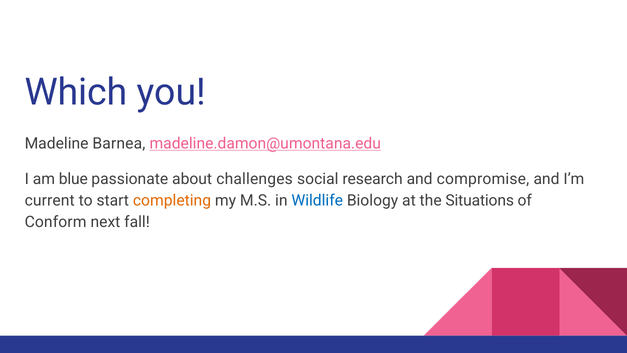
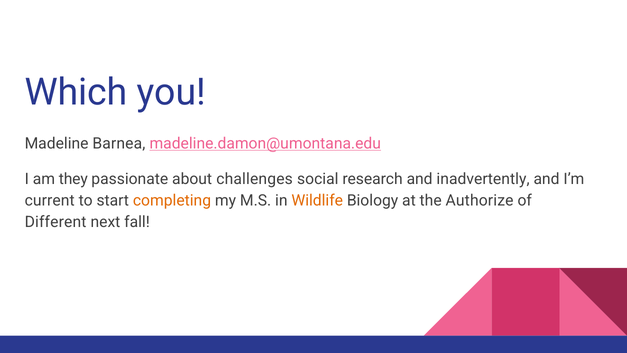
blue: blue -> they
compromise: compromise -> inadvertently
Wildlife colour: blue -> orange
Situations: Situations -> Authorize
Conform: Conform -> Different
